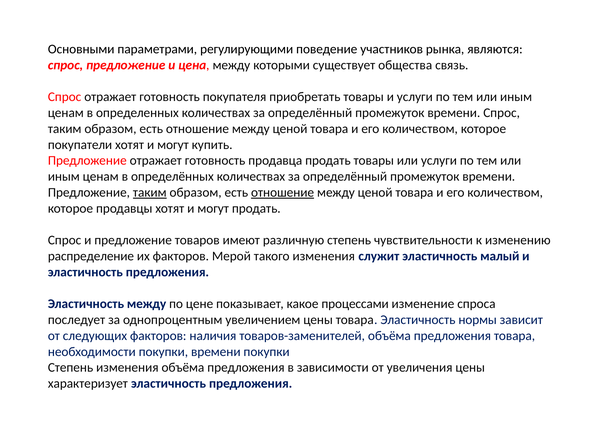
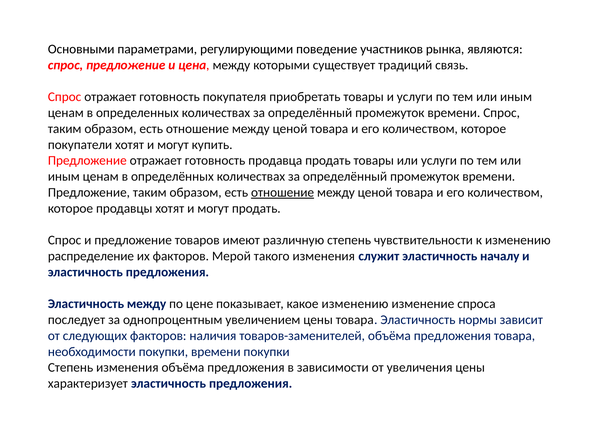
общества: общества -> традиций
таким at (150, 192) underline: present -> none
малый: малый -> началу
какое процессами: процессами -> изменению
